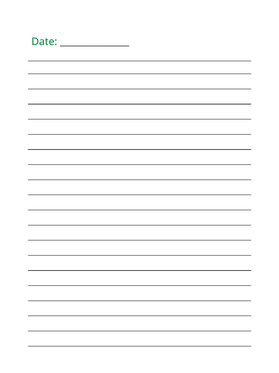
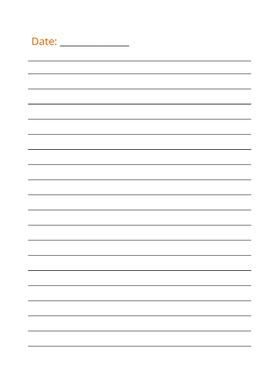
Date colour: green -> orange
